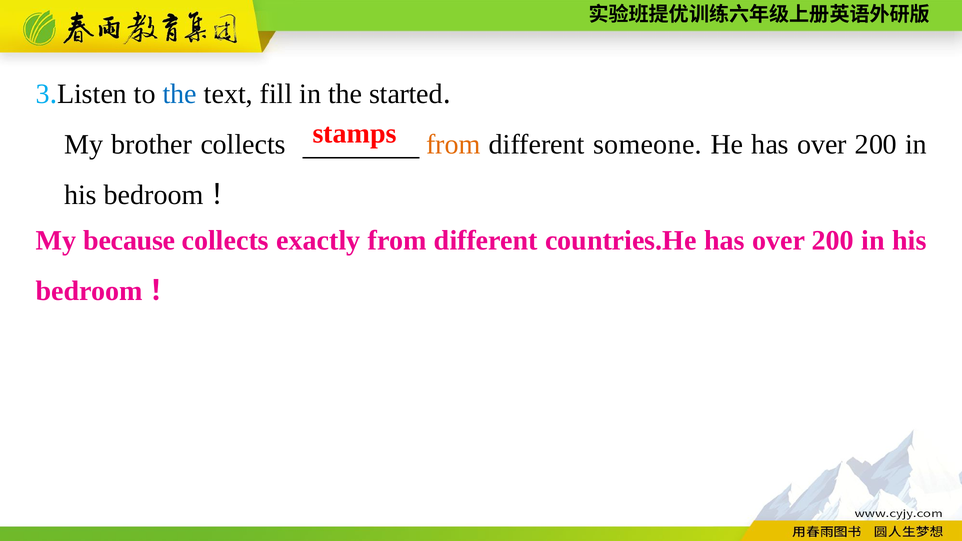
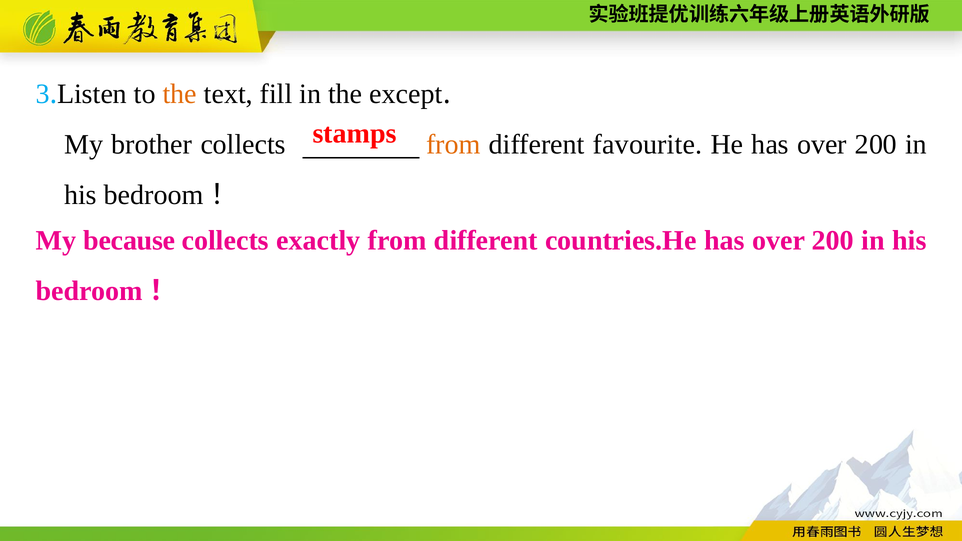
the at (180, 94) colour: blue -> orange
started: started -> except
someone: someone -> favourite
